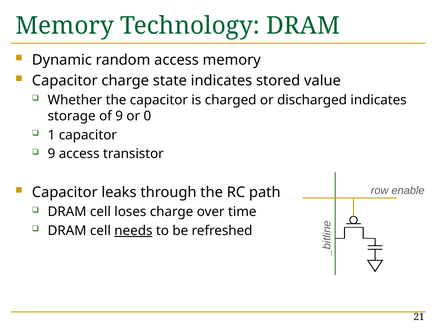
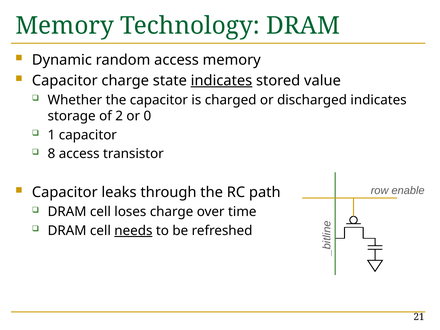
indicates at (221, 81) underline: none -> present
of 9: 9 -> 2
9 at (51, 154): 9 -> 8
